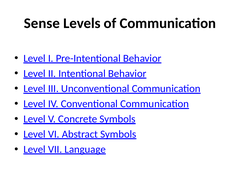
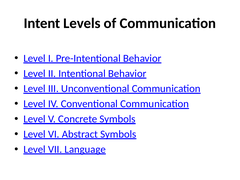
Sense: Sense -> Intent
